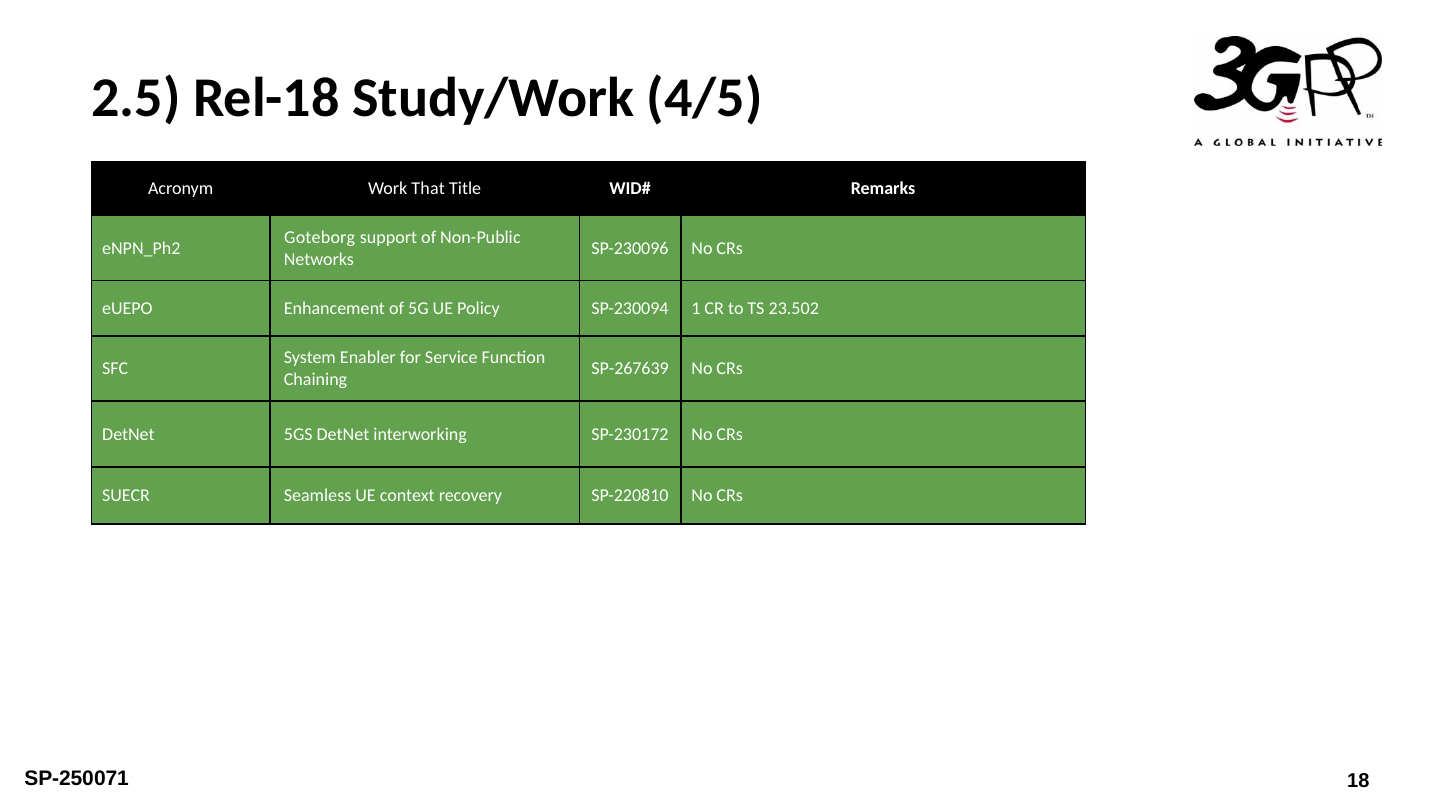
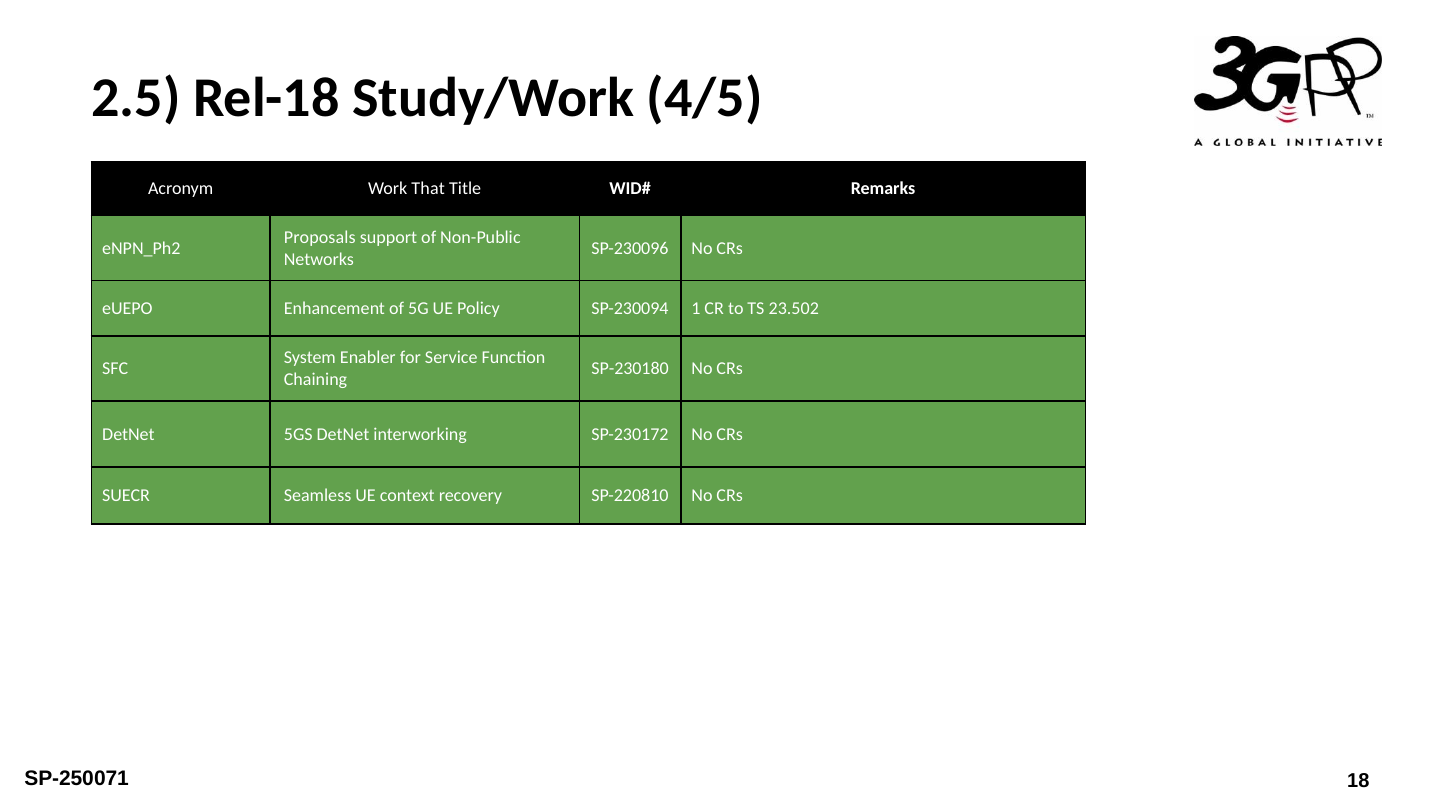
Goteborg: Goteborg -> Proposals
SP-267639: SP-267639 -> SP-230180
